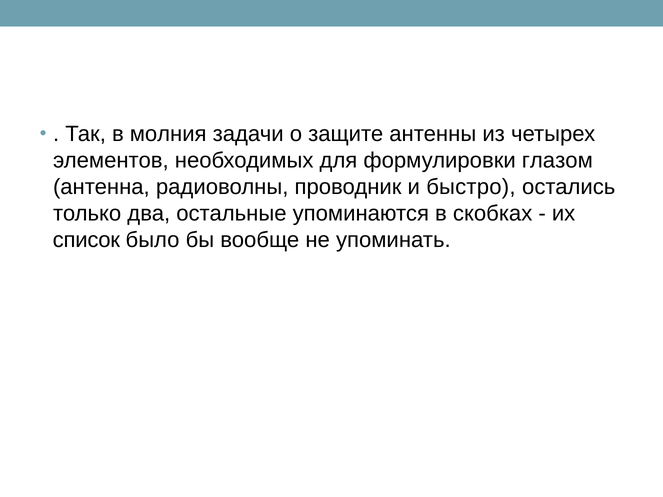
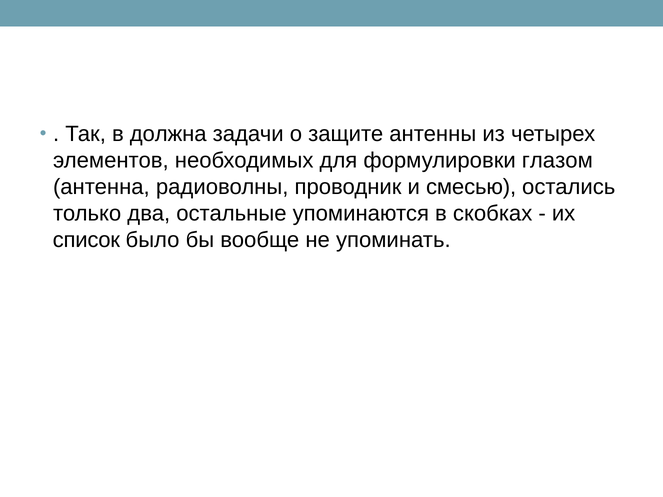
молния: молния -> должна
быстро: быстро -> смесью
